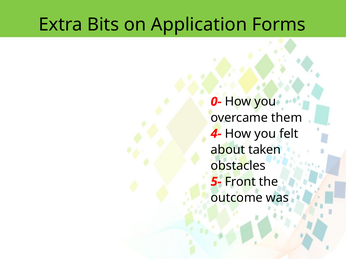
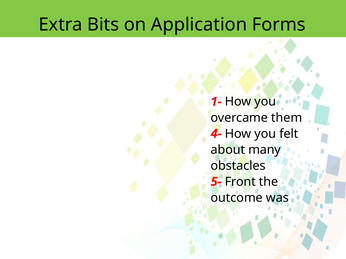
0-: 0- -> 1-
taken: taken -> many
